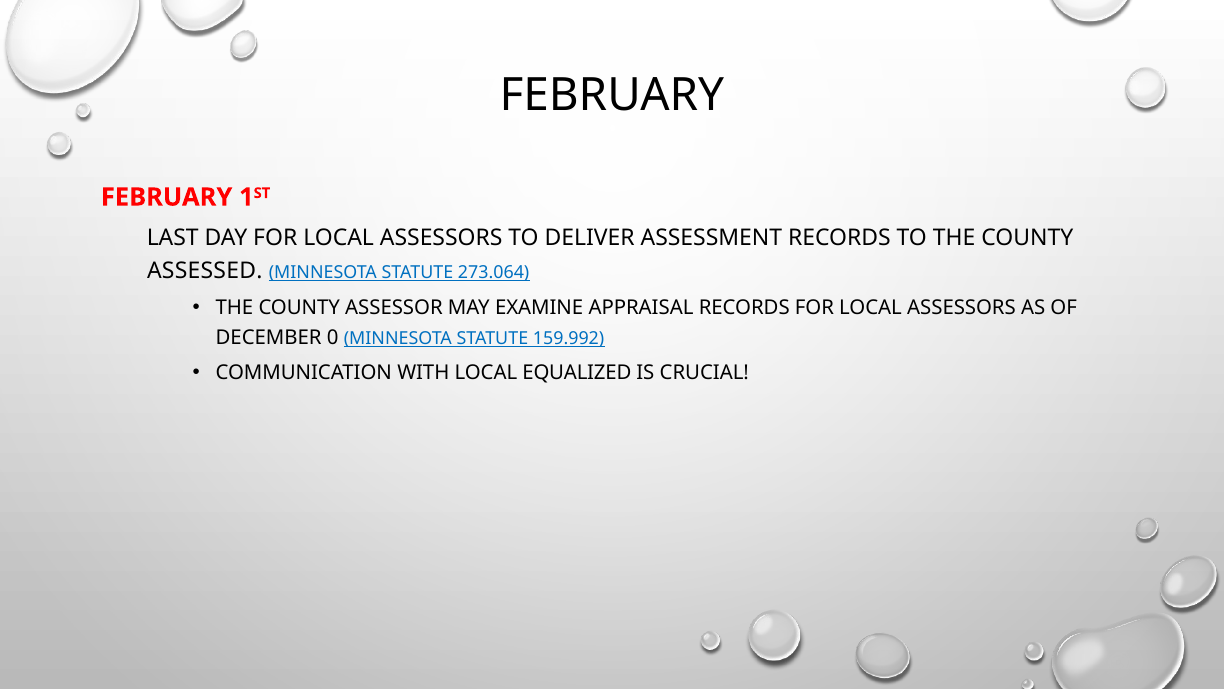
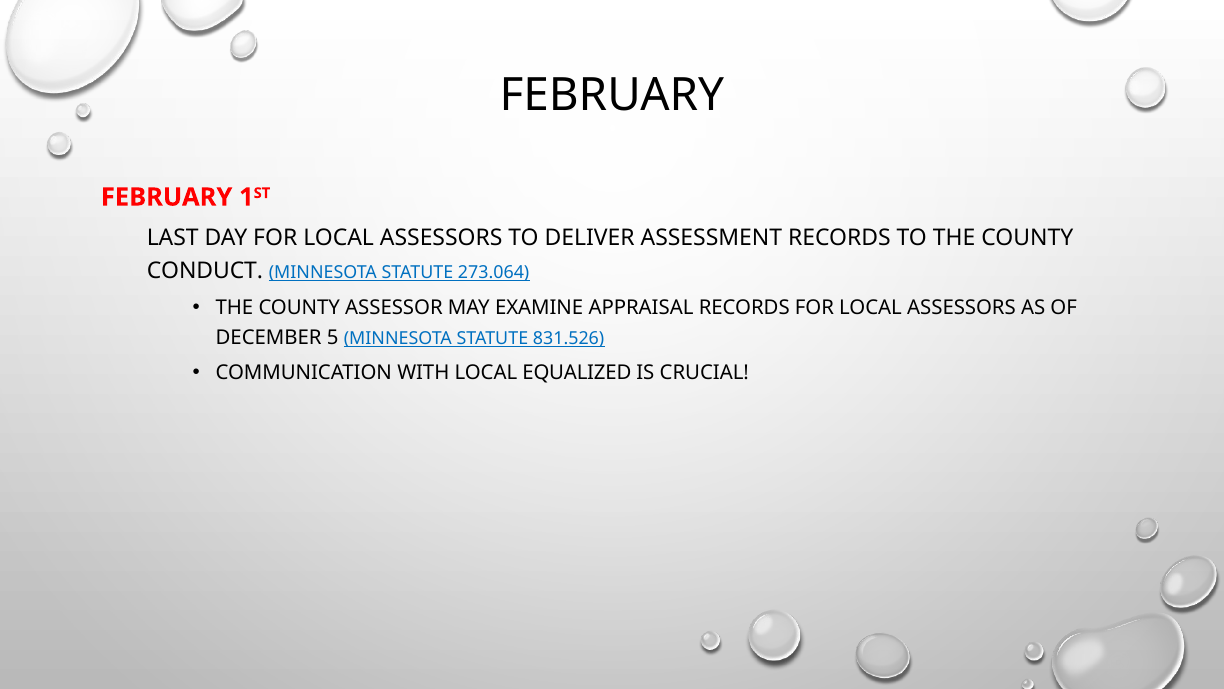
ASSESSED: ASSESSED -> CONDUCT
0: 0 -> 5
159.992: 159.992 -> 831.526
